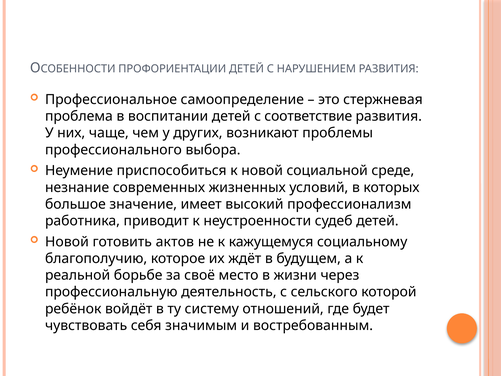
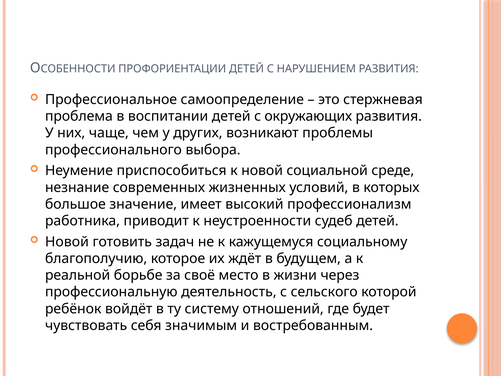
соответствие: соответствие -> окружающих
актов: актов -> задач
